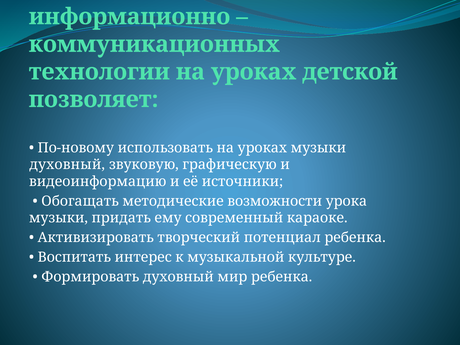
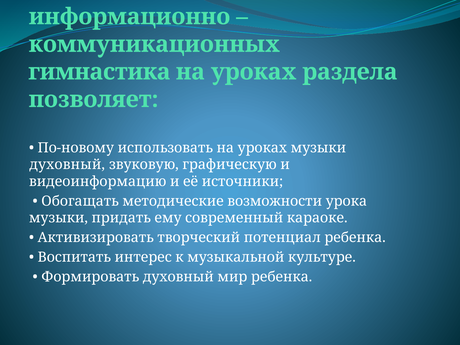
технологии: технологии -> гимнастика
детской: детской -> раздела
